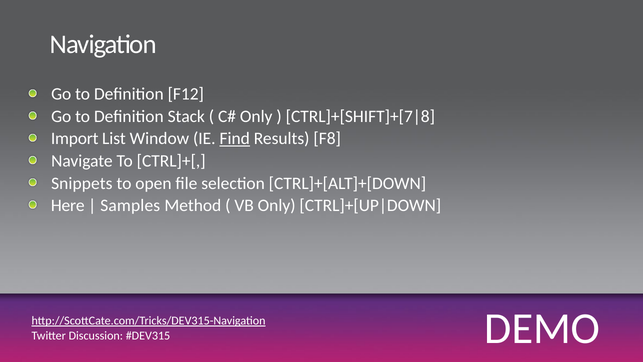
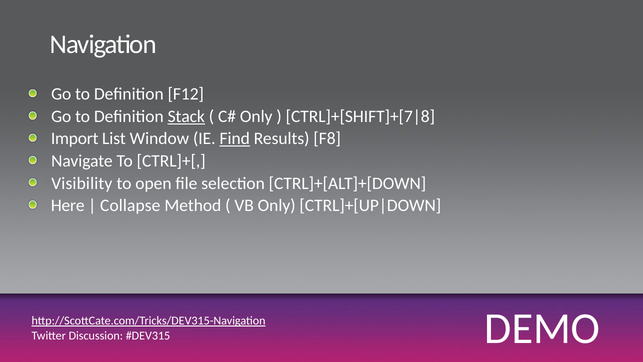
Stack underline: none -> present
Snippets: Snippets -> Visibility
Samples: Samples -> Collapse
